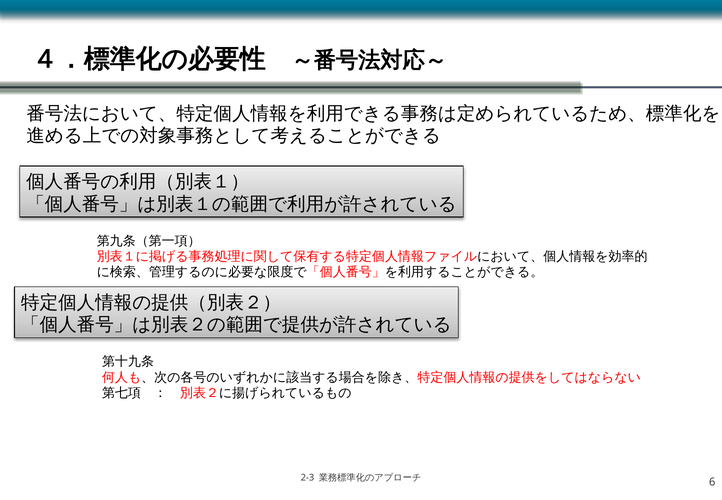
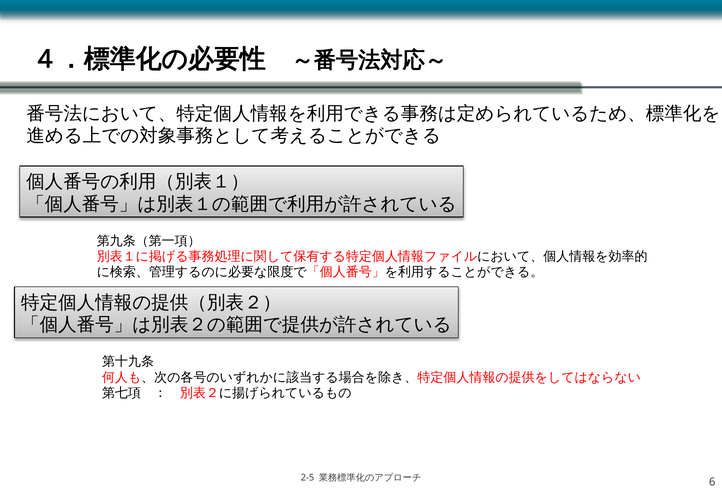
2-3: 2-3 -> 2-5
